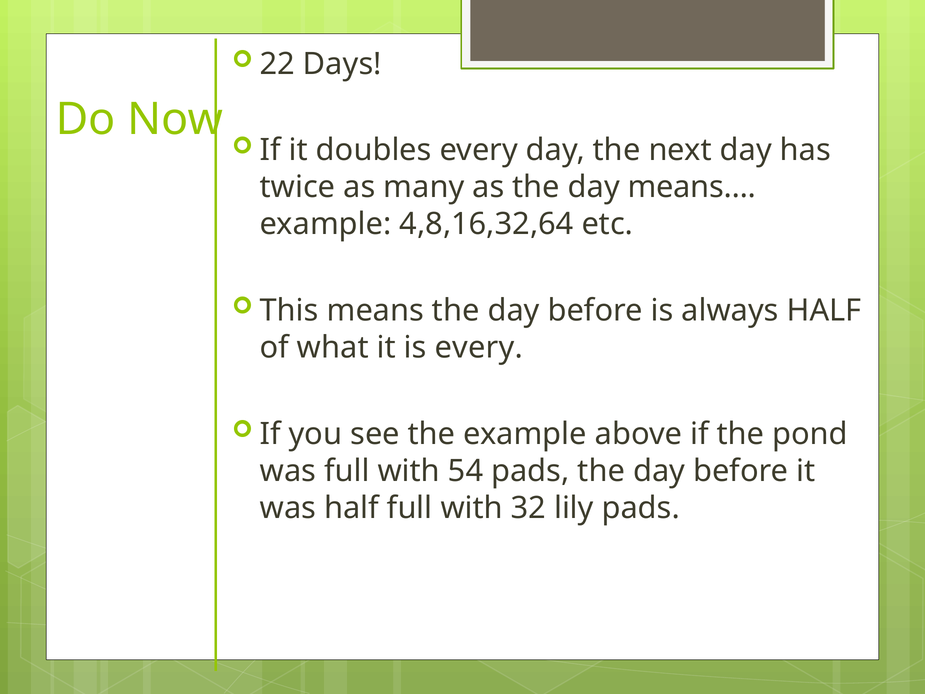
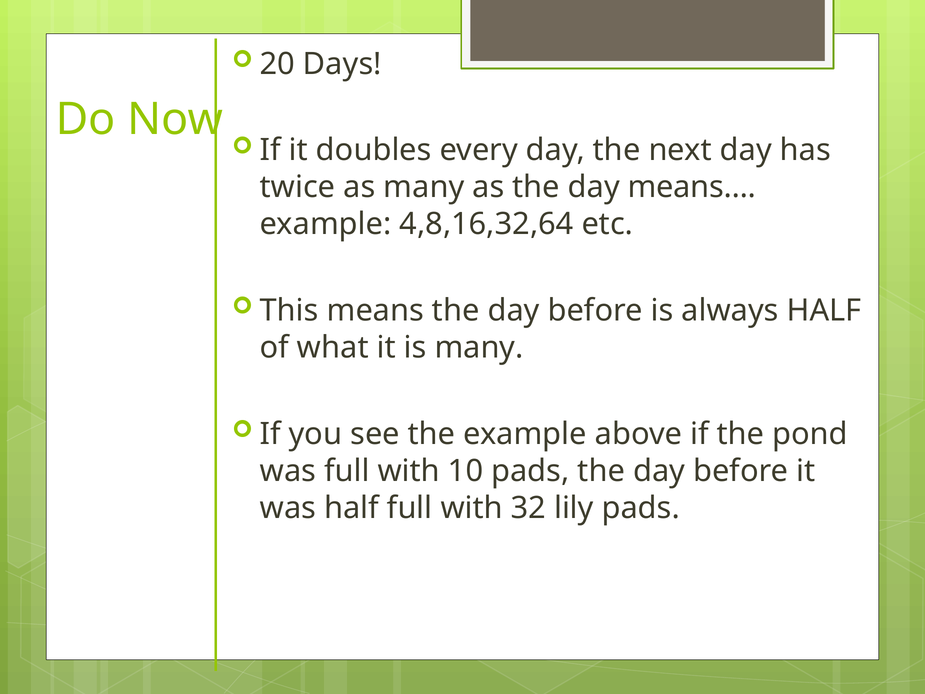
22: 22 -> 20
is every: every -> many
54: 54 -> 10
